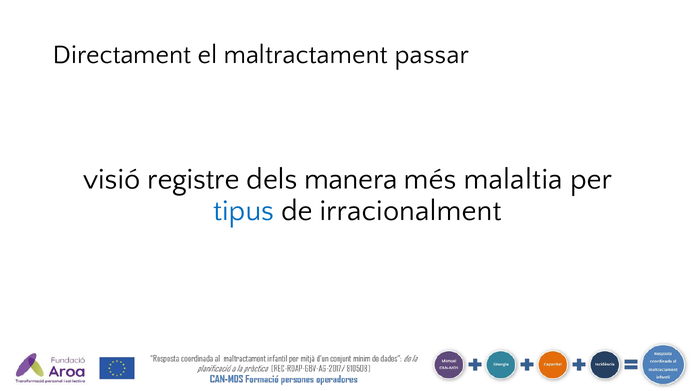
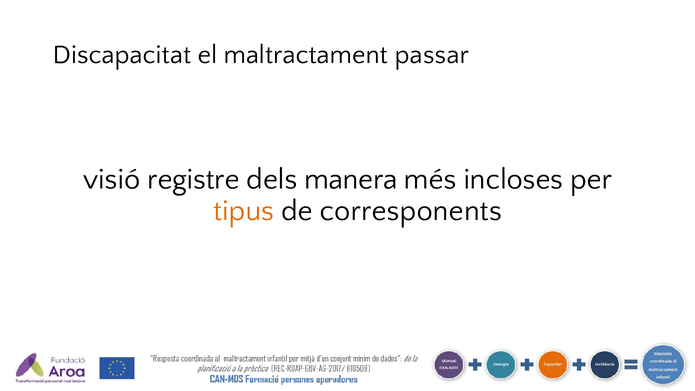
Directament: Directament -> Discapacitat
malaltia: malaltia -> incloses
tipus colour: blue -> orange
irracionalment: irracionalment -> corresponents
